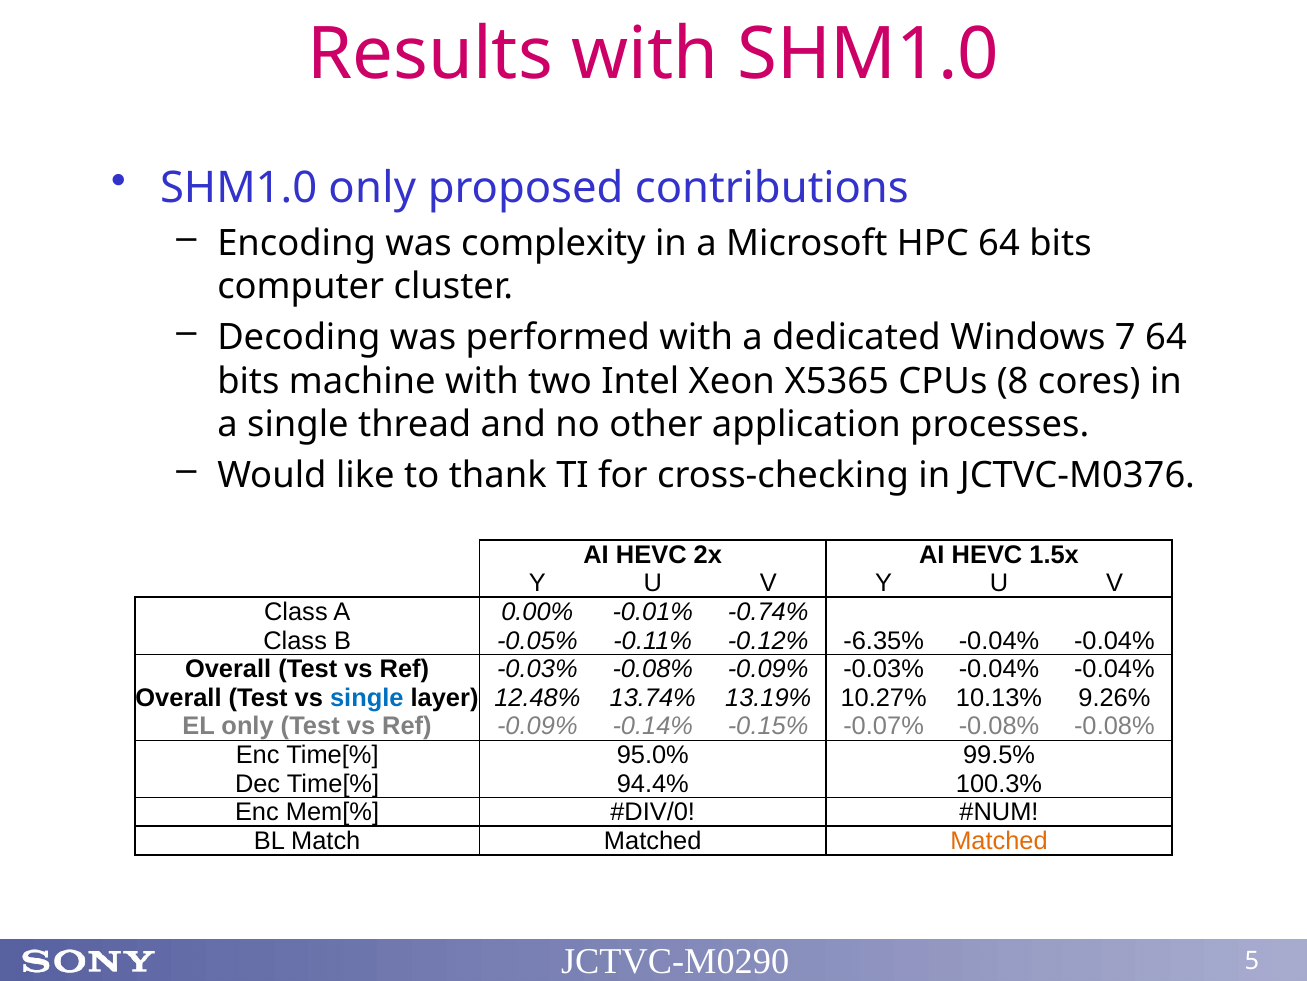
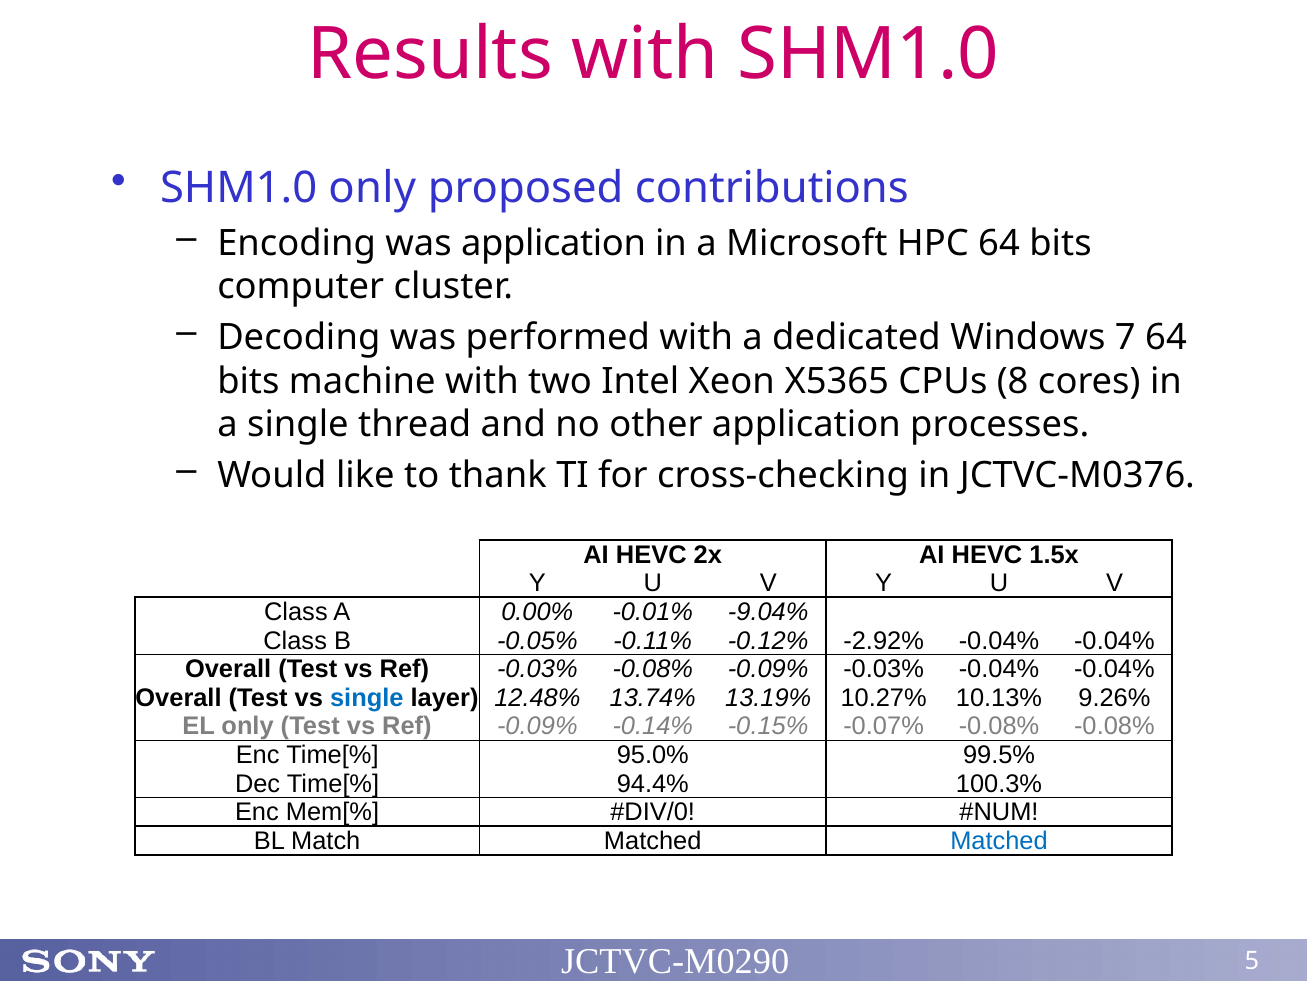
was complexity: complexity -> application
-0.74%: -0.74% -> -9.04%
-6.35%: -6.35% -> -2.92%
Matched at (999, 840) colour: orange -> blue
